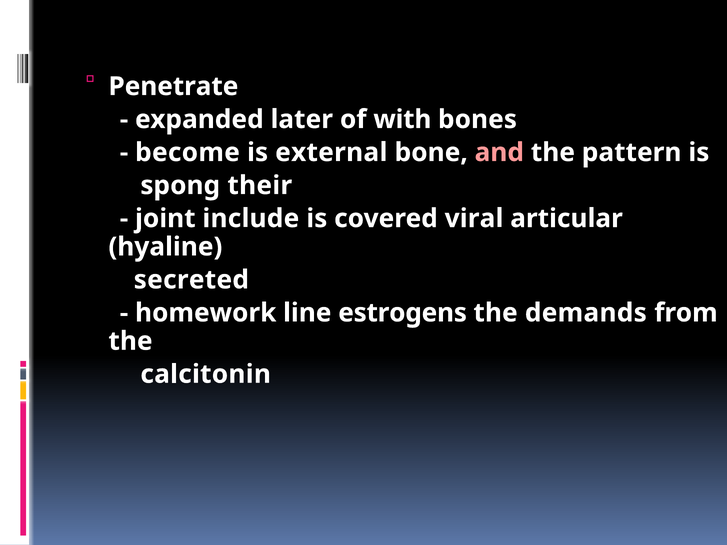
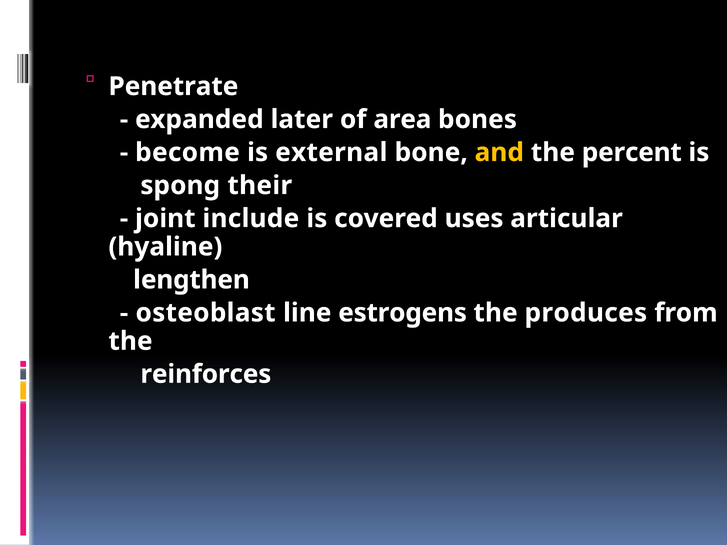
with: with -> area
and colour: pink -> yellow
pattern: pattern -> percent
viral: viral -> uses
secreted: secreted -> lengthen
homework: homework -> osteoblast
demands: demands -> produces
calcitonin: calcitonin -> reinforces
